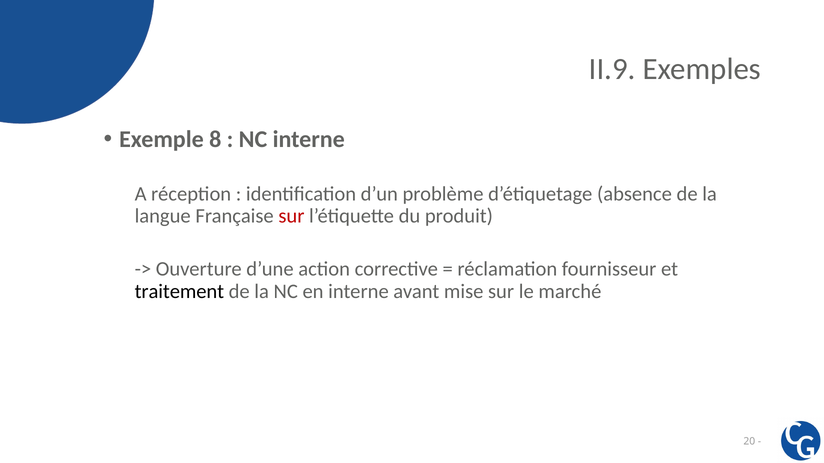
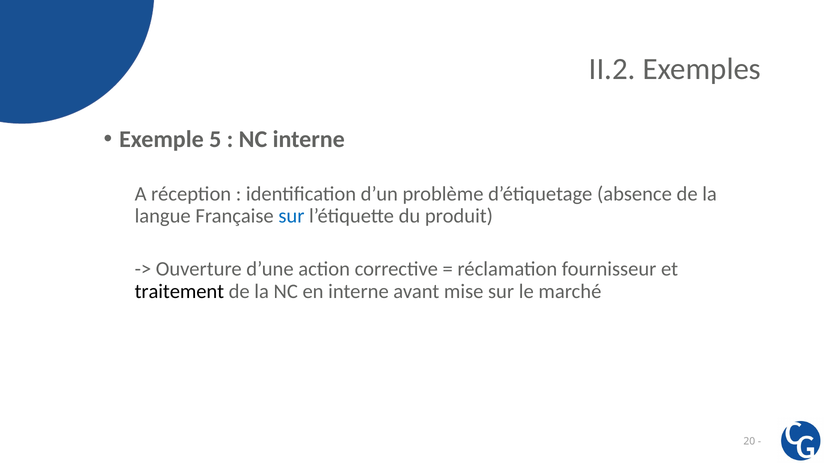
II.9: II.9 -> II.2
8: 8 -> 5
sur at (291, 216) colour: red -> blue
